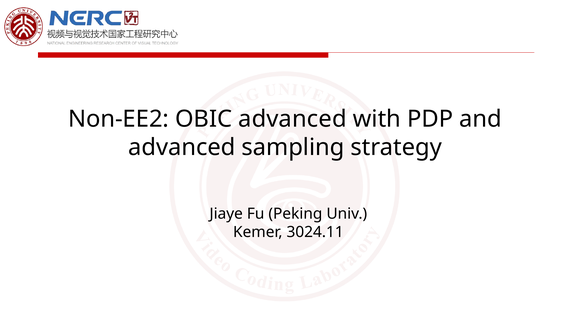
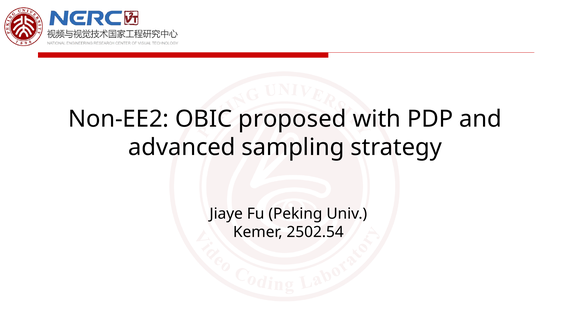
OBIC advanced: advanced -> proposed
3024.11: 3024.11 -> 2502.54
